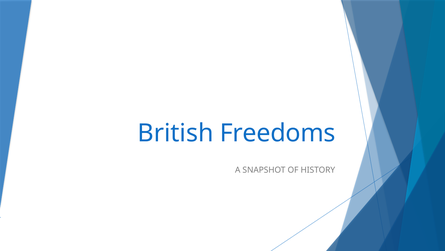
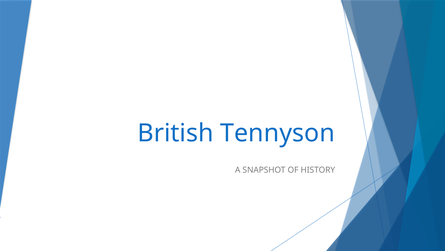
Freedoms: Freedoms -> Tennyson
